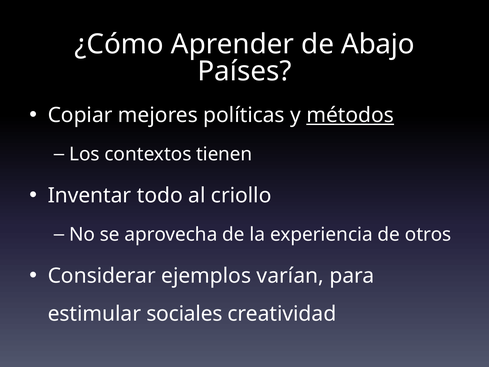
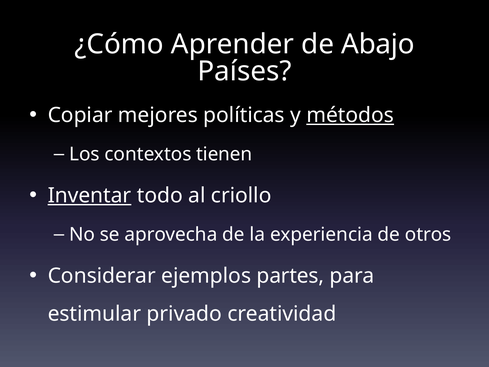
Inventar underline: none -> present
varían: varían -> partes
sociales: sociales -> privado
